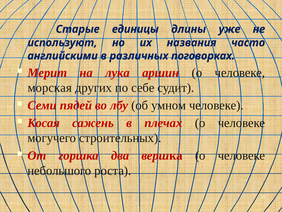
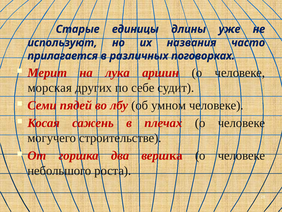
английскими: английскими -> прилагается
строительных: строительных -> строительстве
